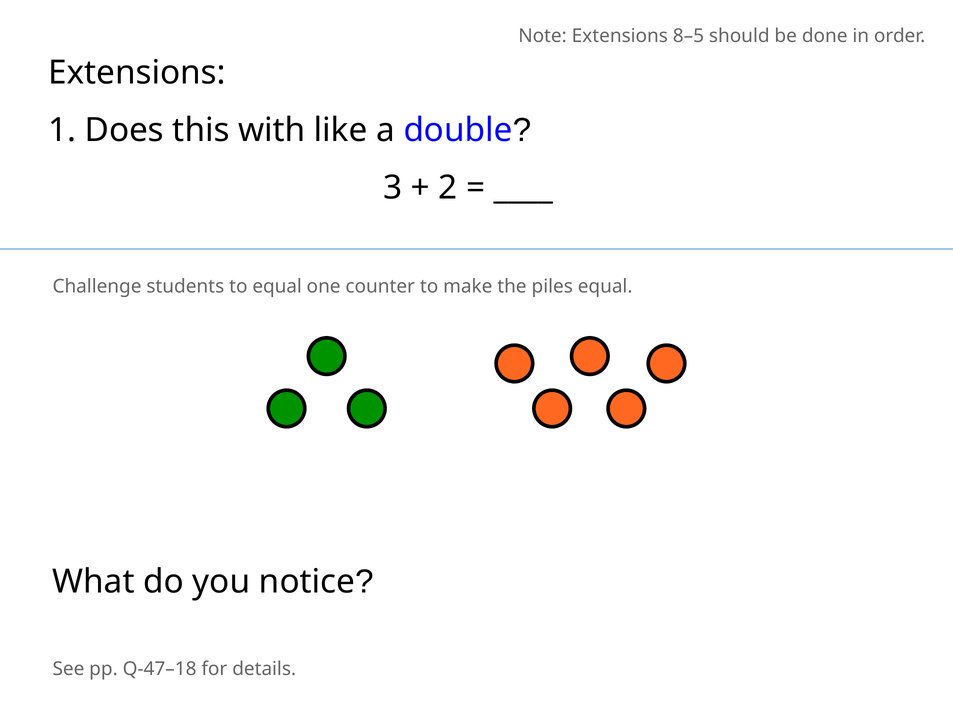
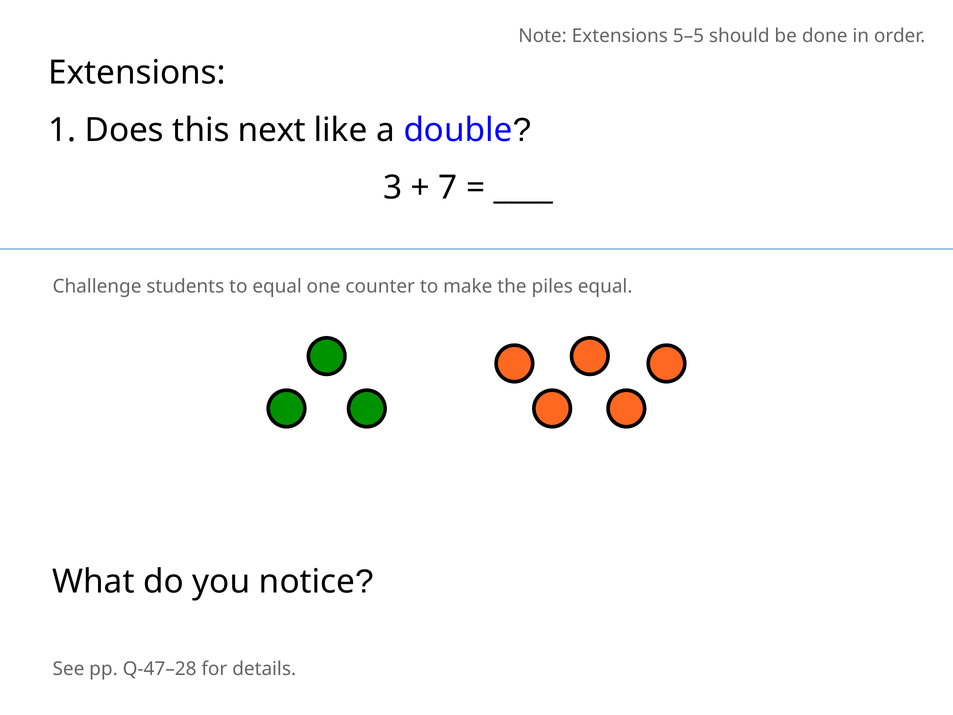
8–5: 8–5 -> 5–5
with: with -> next
2: 2 -> 7
Q-47–18: Q-47–18 -> Q-47–28
